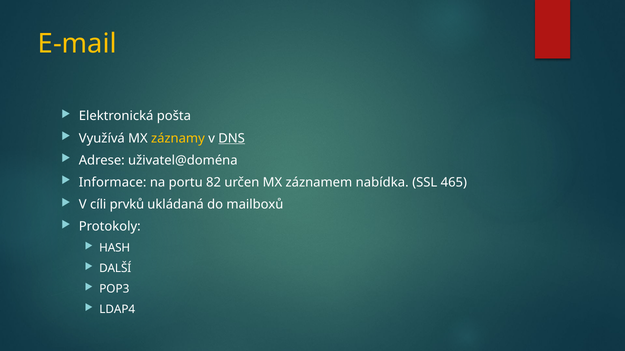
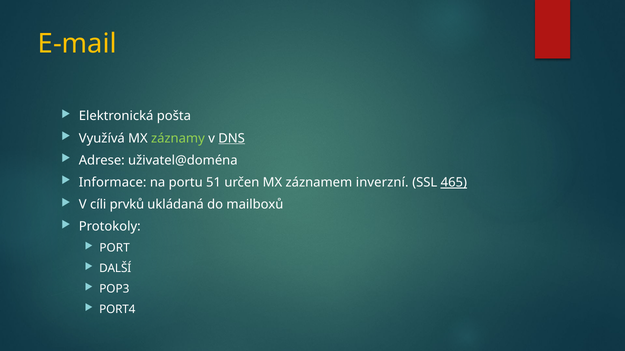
záznamy colour: yellow -> light green
82: 82 -> 51
nabídka: nabídka -> inverzní
465 underline: none -> present
HASH: HASH -> PORT
LDAP4: LDAP4 -> PORT4
